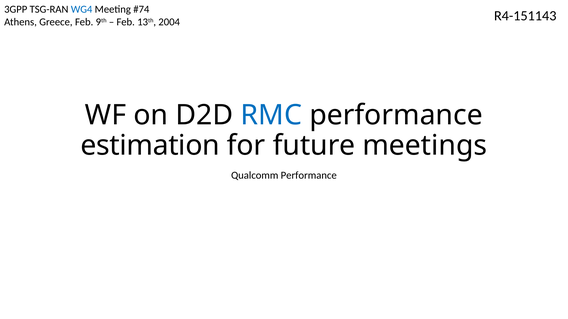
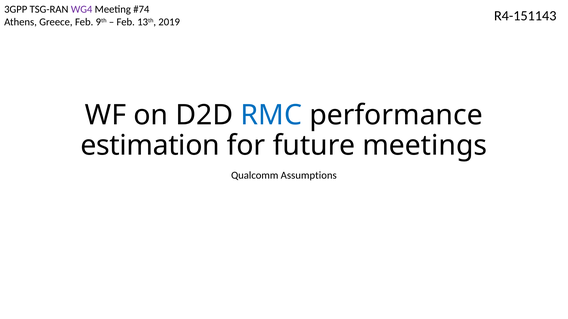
WG4 colour: blue -> purple
2004: 2004 -> 2019
Qualcomm Performance: Performance -> Assumptions
